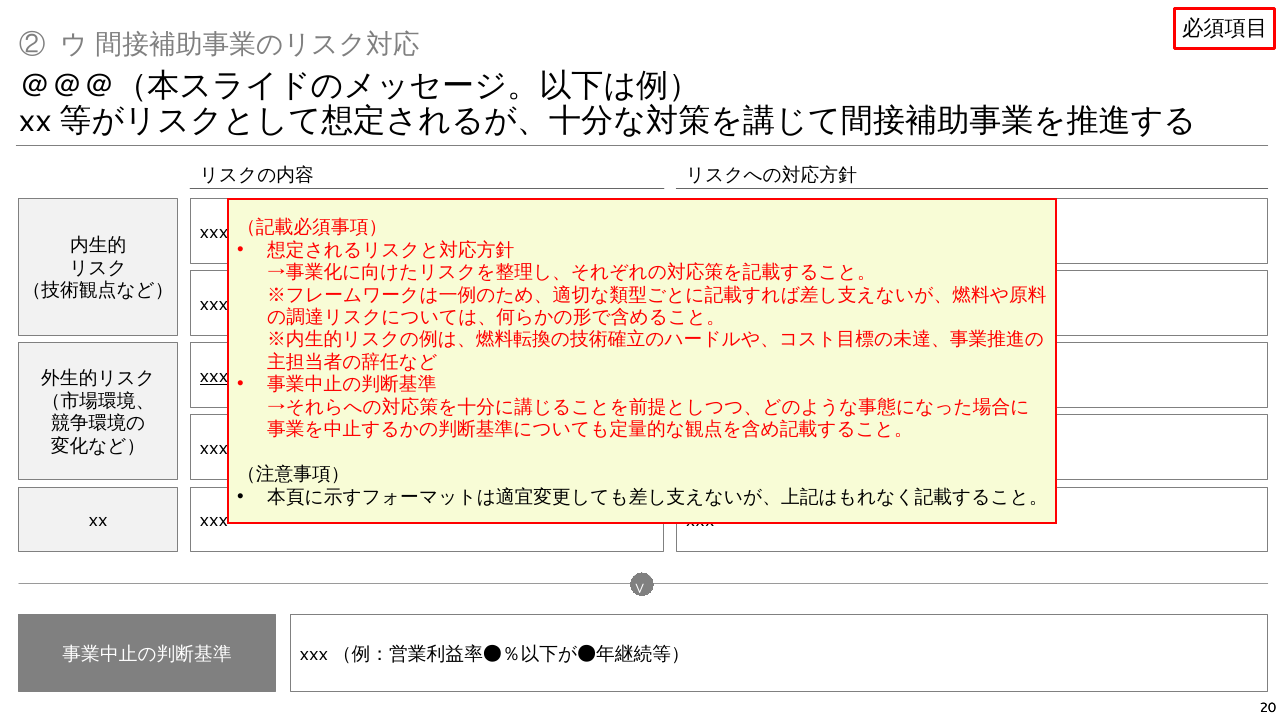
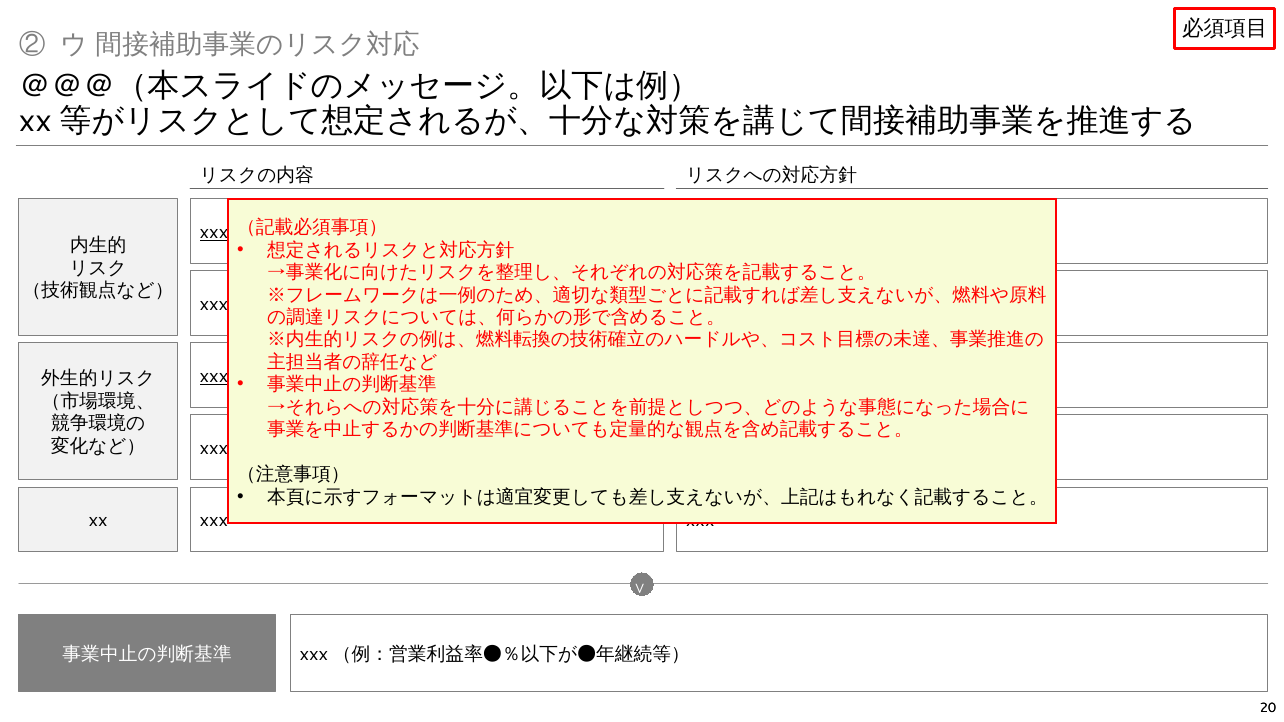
xxx at (214, 232) underline: none -> present
